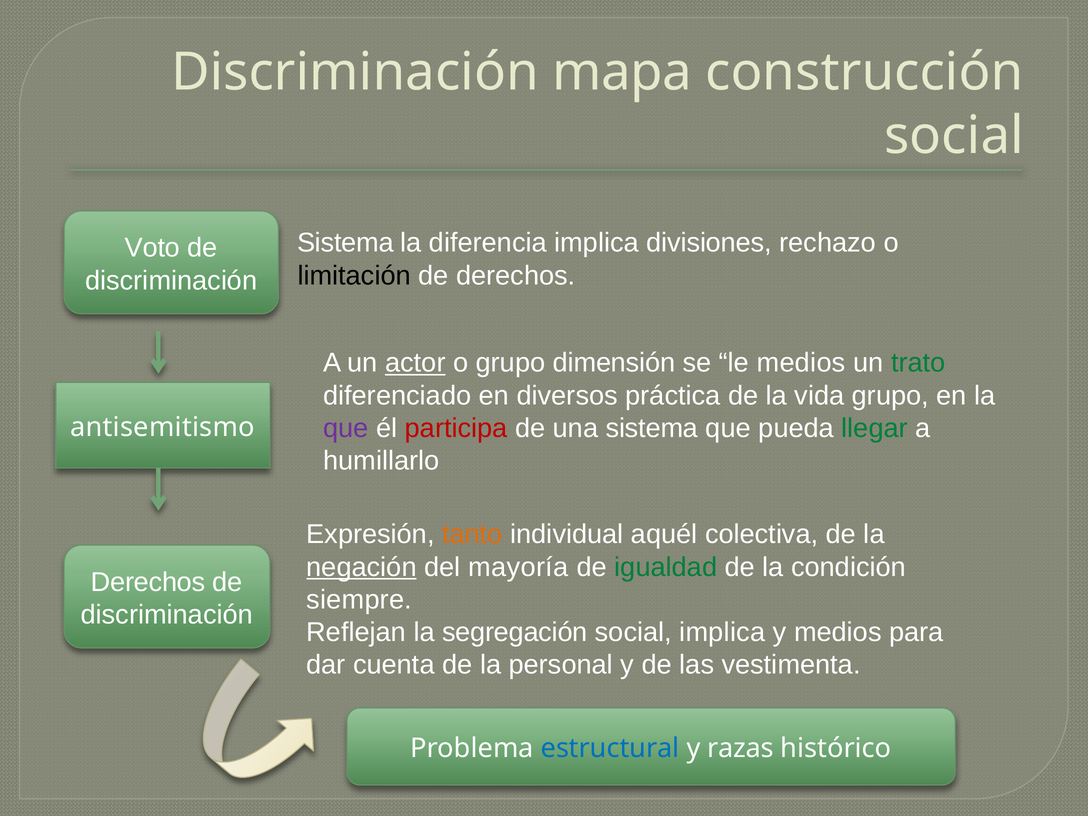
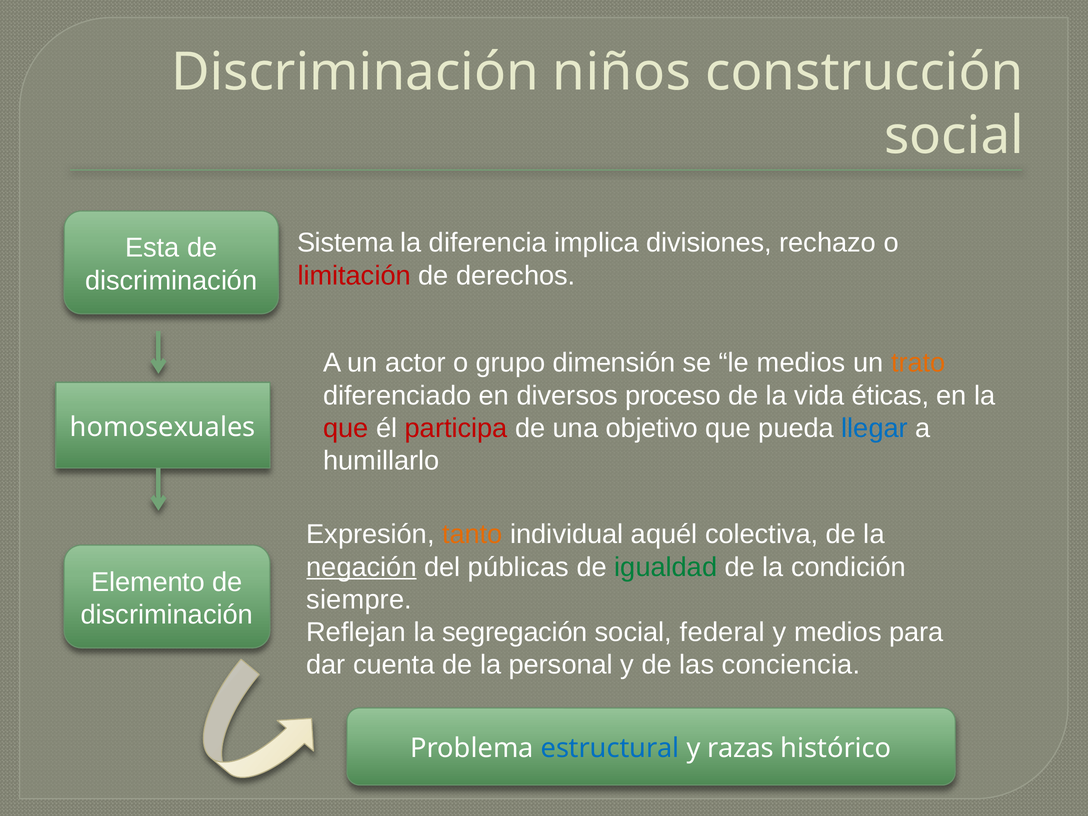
mapa: mapa -> niños
Voto: Voto -> Esta
limitación colour: black -> red
actor underline: present -> none
trato colour: green -> orange
práctica: práctica -> proceso
vida grupo: grupo -> éticas
que at (346, 428) colour: purple -> red
una sistema: sistema -> objetivo
llegar colour: green -> blue
antisemitismo: antisemitismo -> homosexuales
mayoría: mayoría -> públicas
Derechos at (148, 582): Derechos -> Elemento
social implica: implica -> federal
vestimenta: vestimenta -> conciencia
